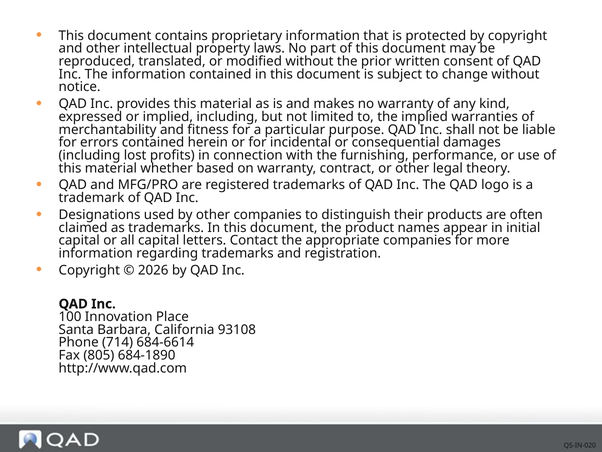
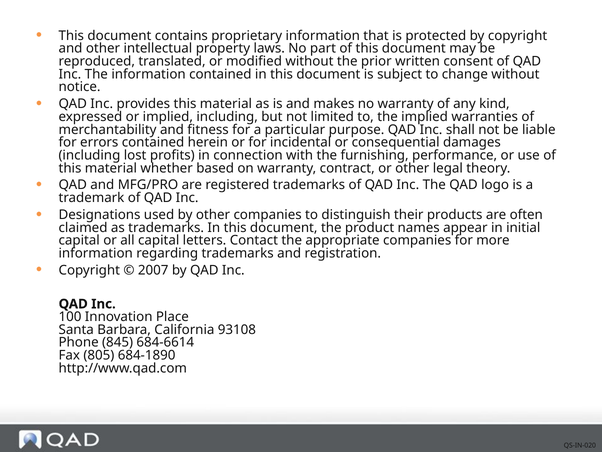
2026: 2026 -> 2007
714: 714 -> 845
